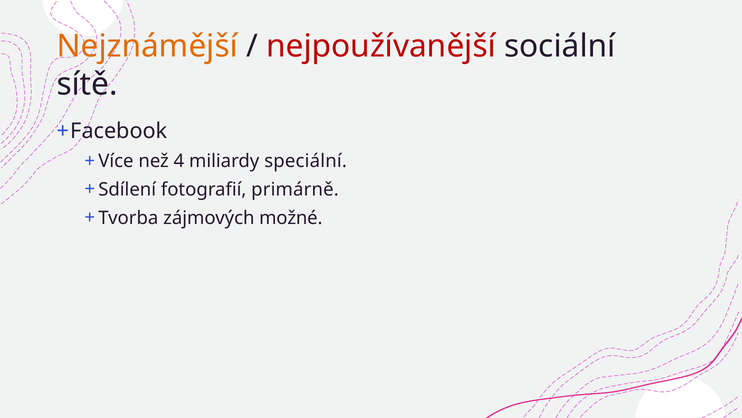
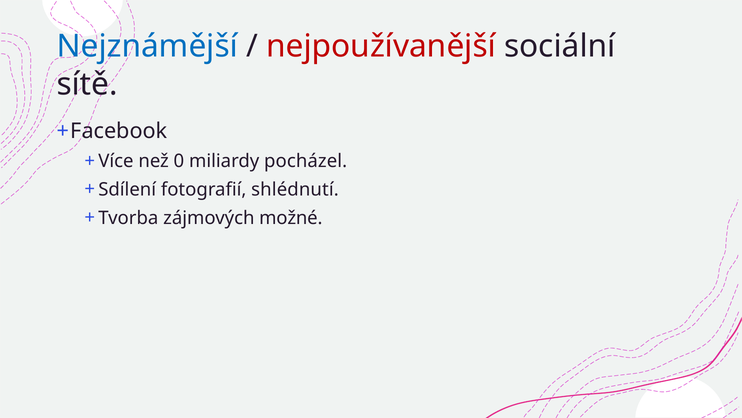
Nejznámější colour: orange -> blue
4: 4 -> 0
speciální: speciální -> pocházel
primárně: primárně -> shlédnutí
